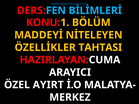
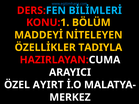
TAHTASI: TAHTASI -> TADIYLA
